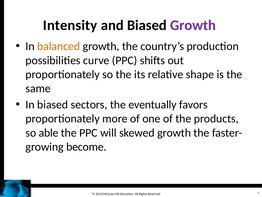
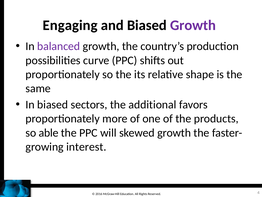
Intensity: Intensity -> Engaging
balanced colour: orange -> purple
eventually: eventually -> additional
become: become -> interest
